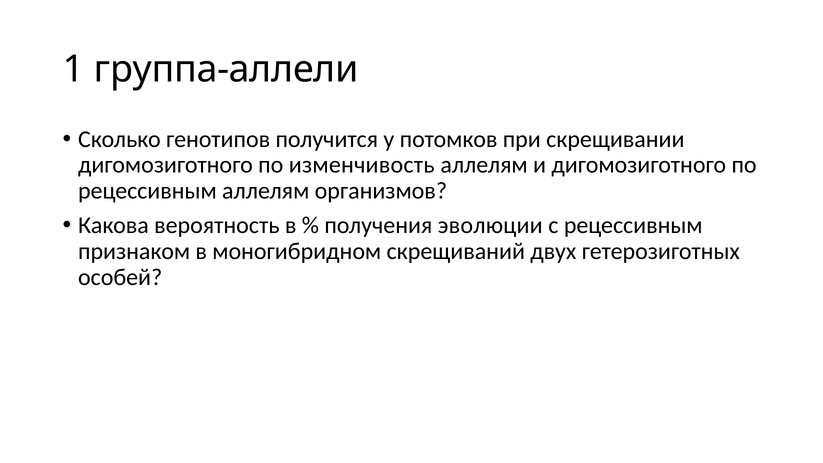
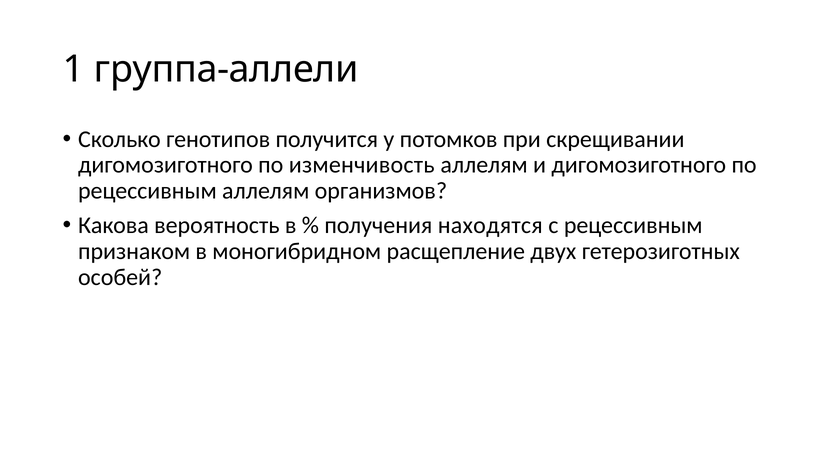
эволюции: эволюции -> находятся
скрещиваний: скрещиваний -> расщепление
